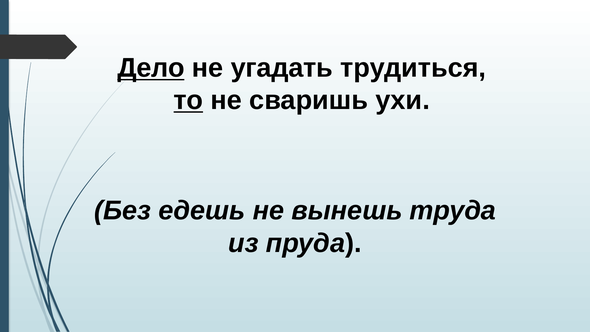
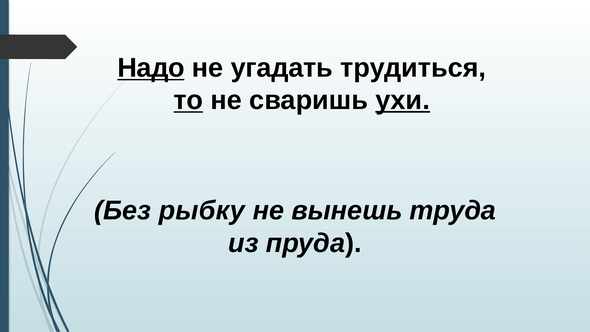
Дело: Дело -> Надо
ухи underline: none -> present
едешь: едешь -> рыбку
